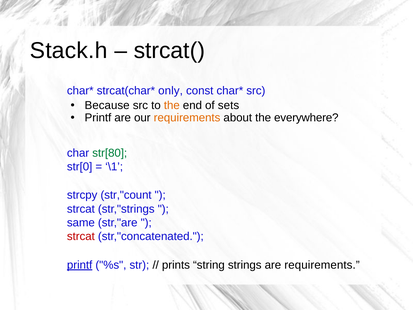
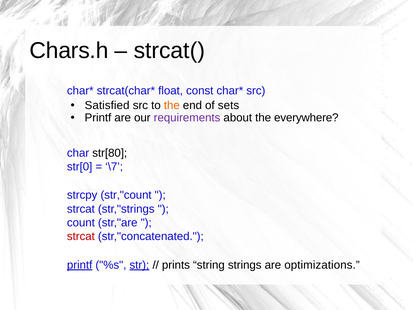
Stack.h: Stack.h -> Chars.h
only: only -> float
Because: Because -> Satisfied
requirements at (187, 118) colour: orange -> purple
str[80 colour: green -> black
\1: \1 -> \7
same: same -> count
str underline: none -> present
are requirements: requirements -> optimizations
